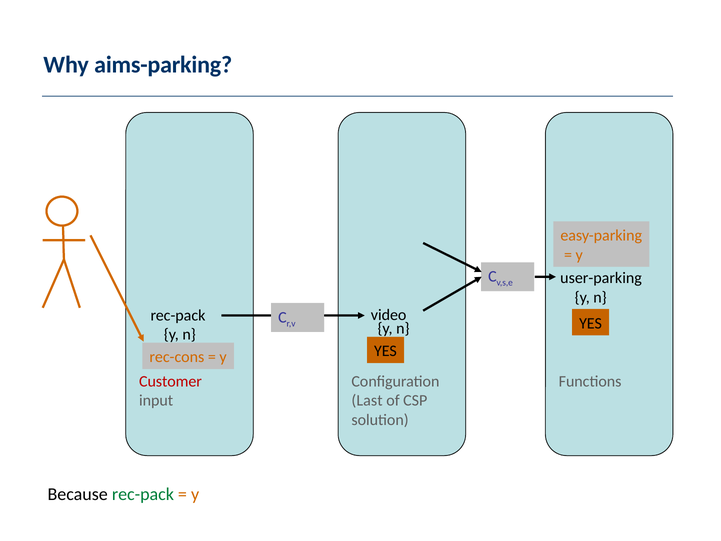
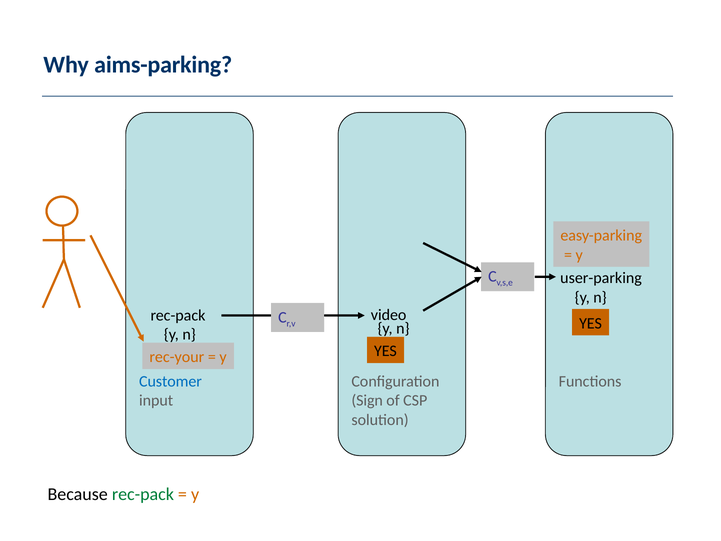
rec-cons: rec-cons -> rec-your
Customer colour: red -> blue
Last: Last -> Sign
